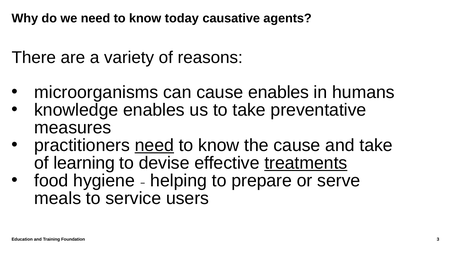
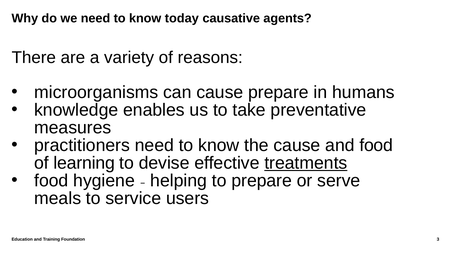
cause enables: enables -> prepare
need at (154, 145) underline: present -> none
and take: take -> food
